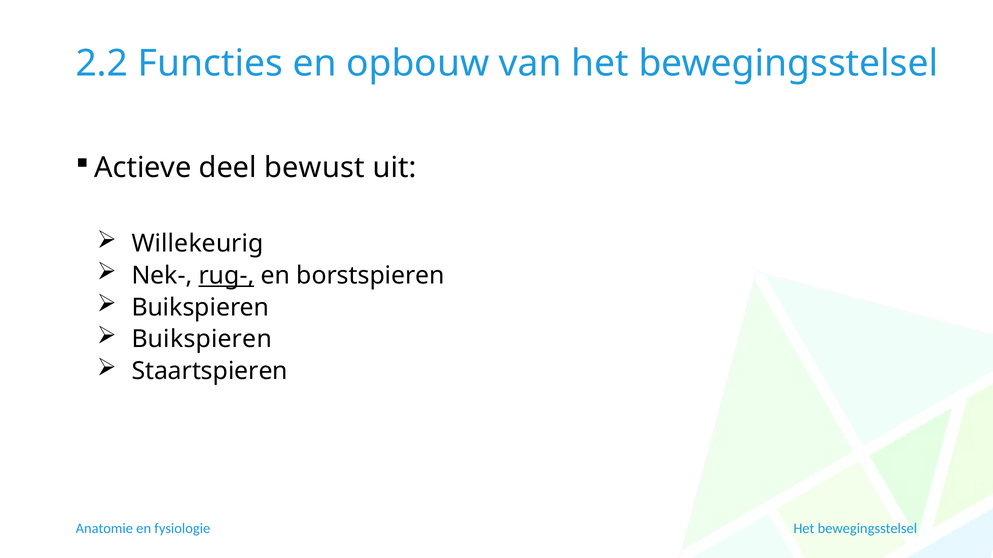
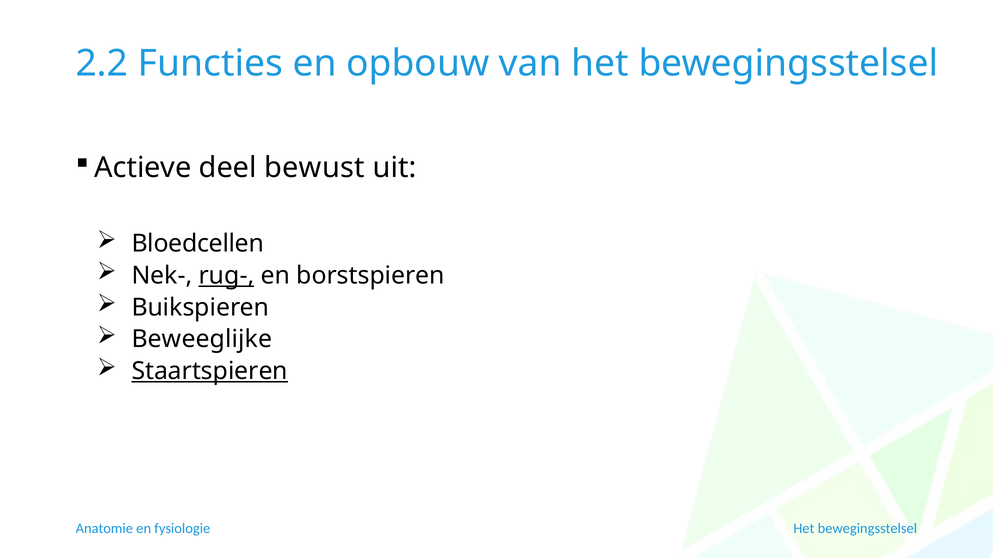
Willekeurig: Willekeurig -> Bloedcellen
Buikspieren at (202, 340): Buikspieren -> Beweeglijke
Staartspieren underline: none -> present
